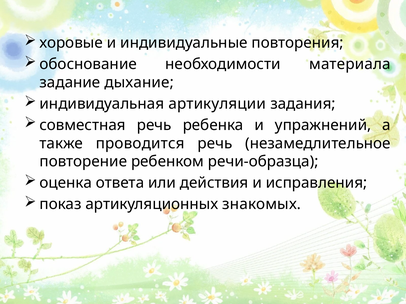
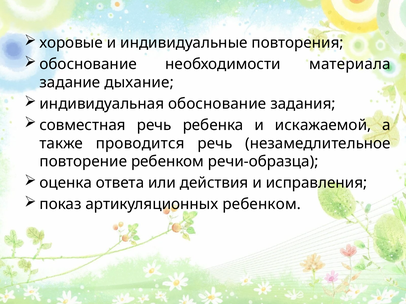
индивидуальная артикуляции: артикуляции -> обоснование
упражнений: упражнений -> искажаемой
артикуляционных знакомых: знакомых -> ребенком
